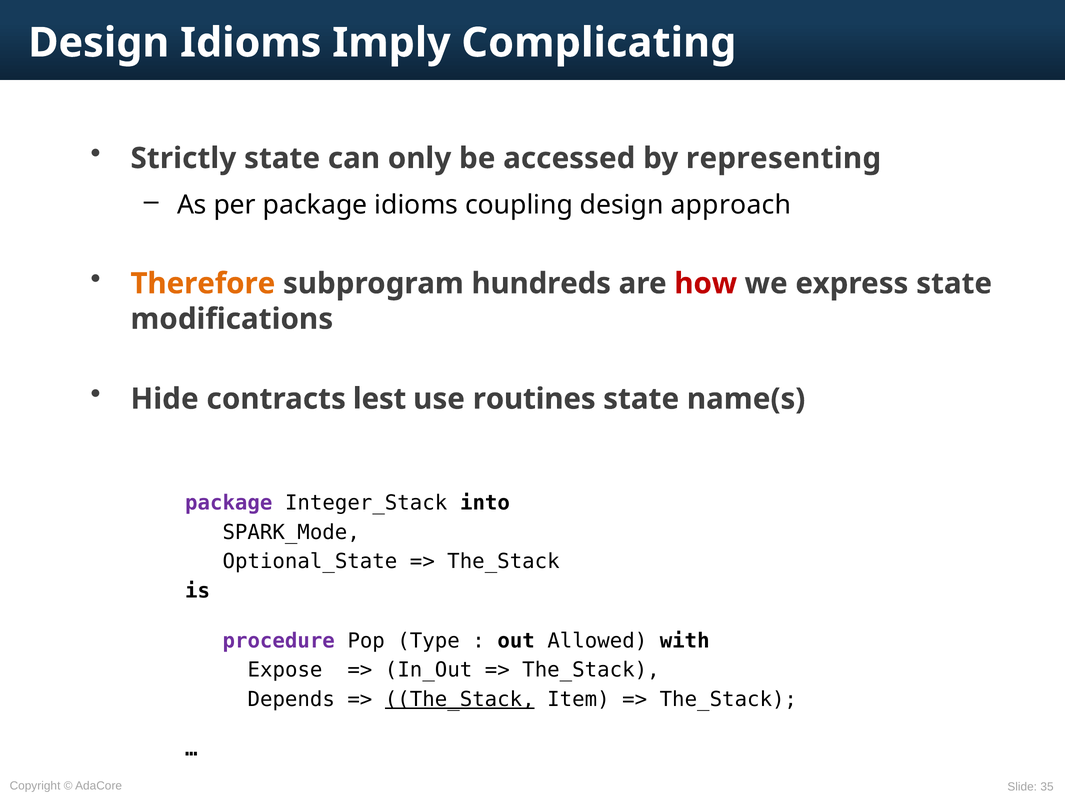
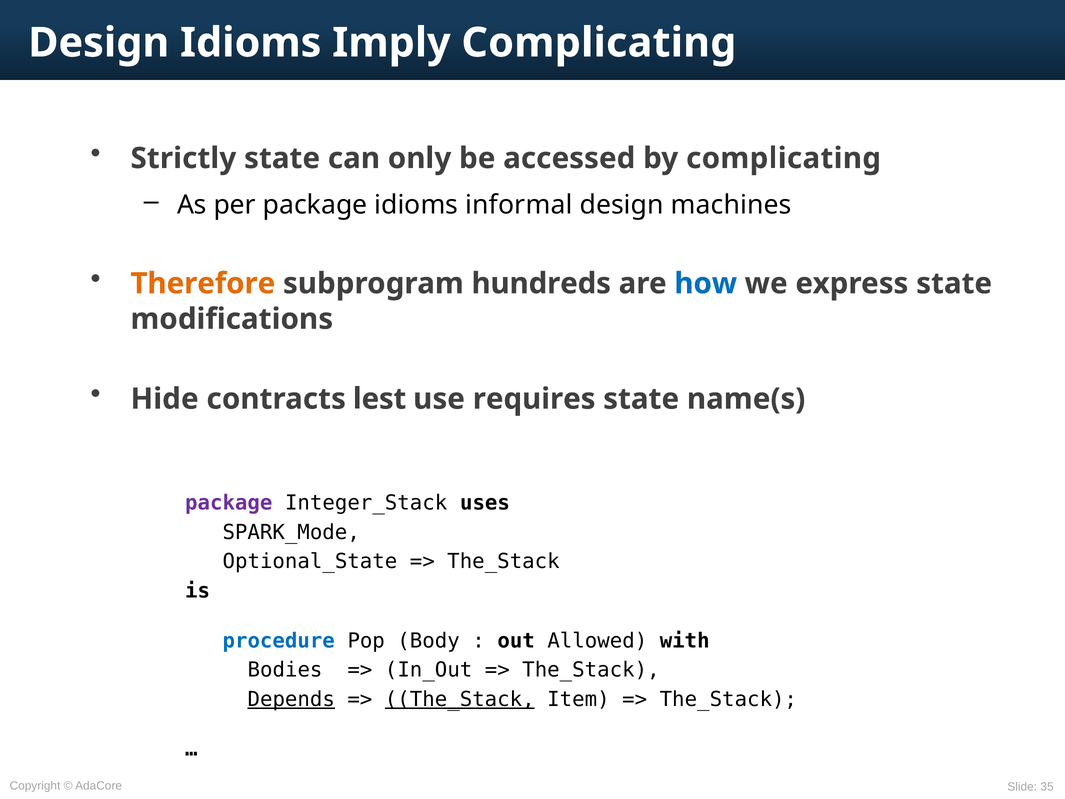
by representing: representing -> complicating
coupling: coupling -> informal
approach: approach -> machines
how colour: red -> blue
routines: routines -> requires
into: into -> uses
procedure colour: purple -> blue
Type: Type -> Body
Expose: Expose -> Bodies
Depends underline: none -> present
